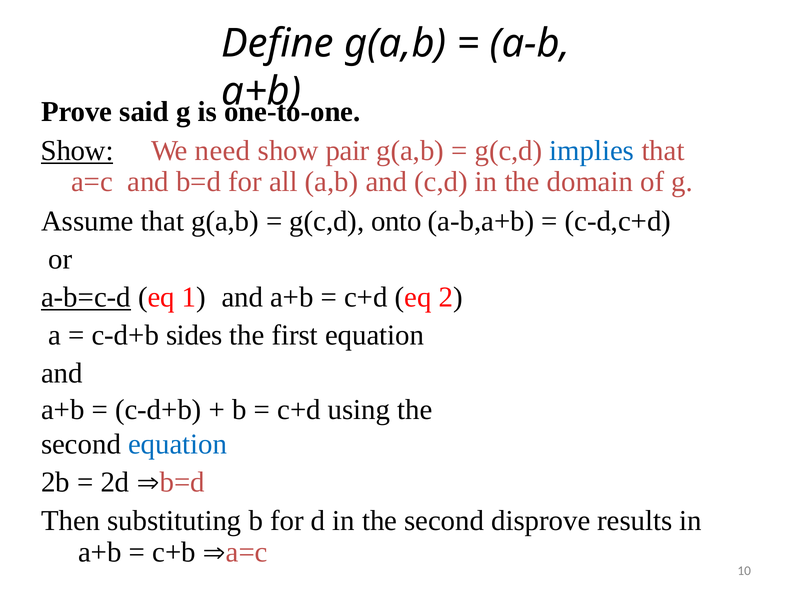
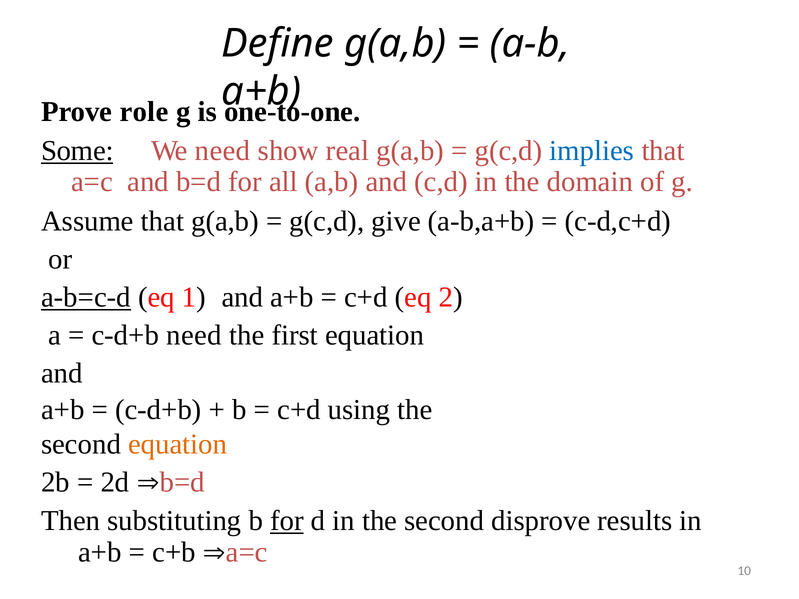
said: said -> role
Show at (77, 151): Show -> Some
pair: pair -> real
onto: onto -> give
c-d+b sides: sides -> need
equation at (178, 444) colour: blue -> orange
for at (287, 521) underline: none -> present
